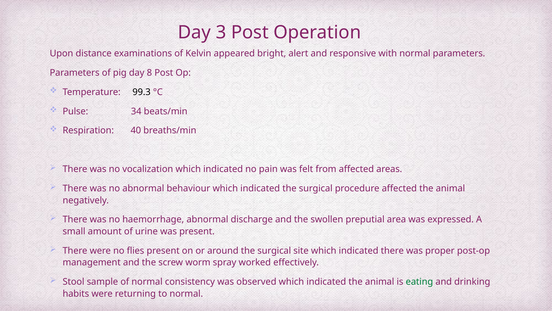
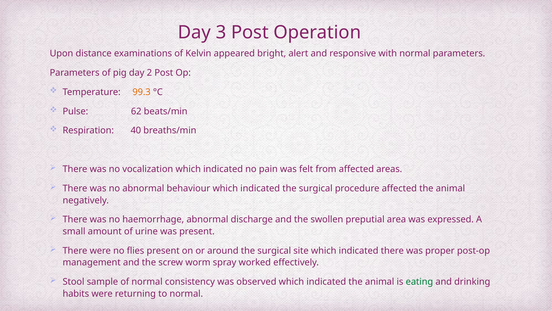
8: 8 -> 2
99.3 colour: black -> orange
34: 34 -> 62
